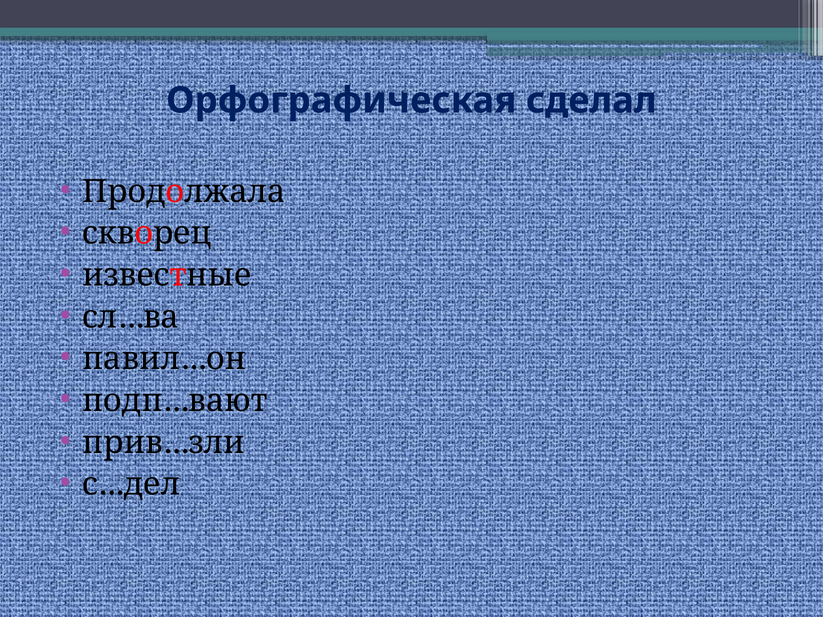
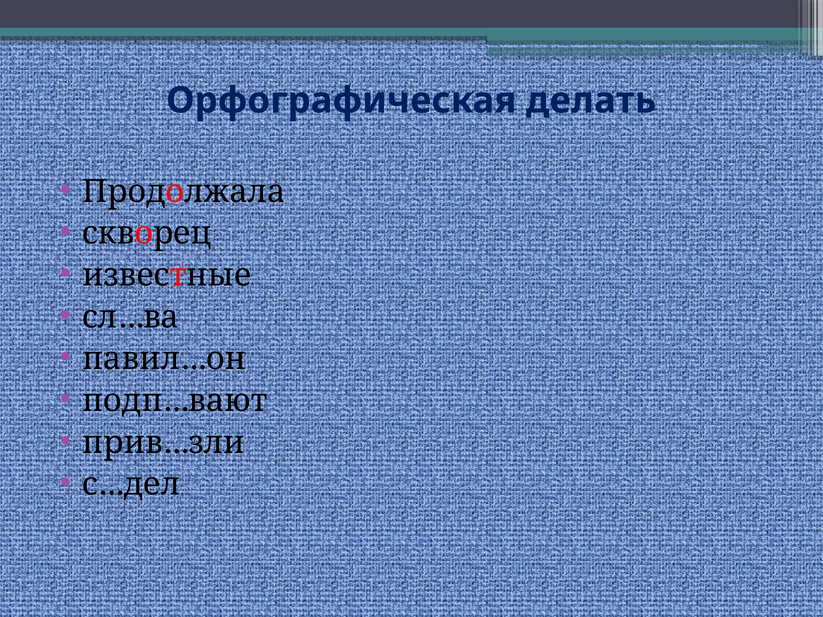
сделал: сделал -> делать
